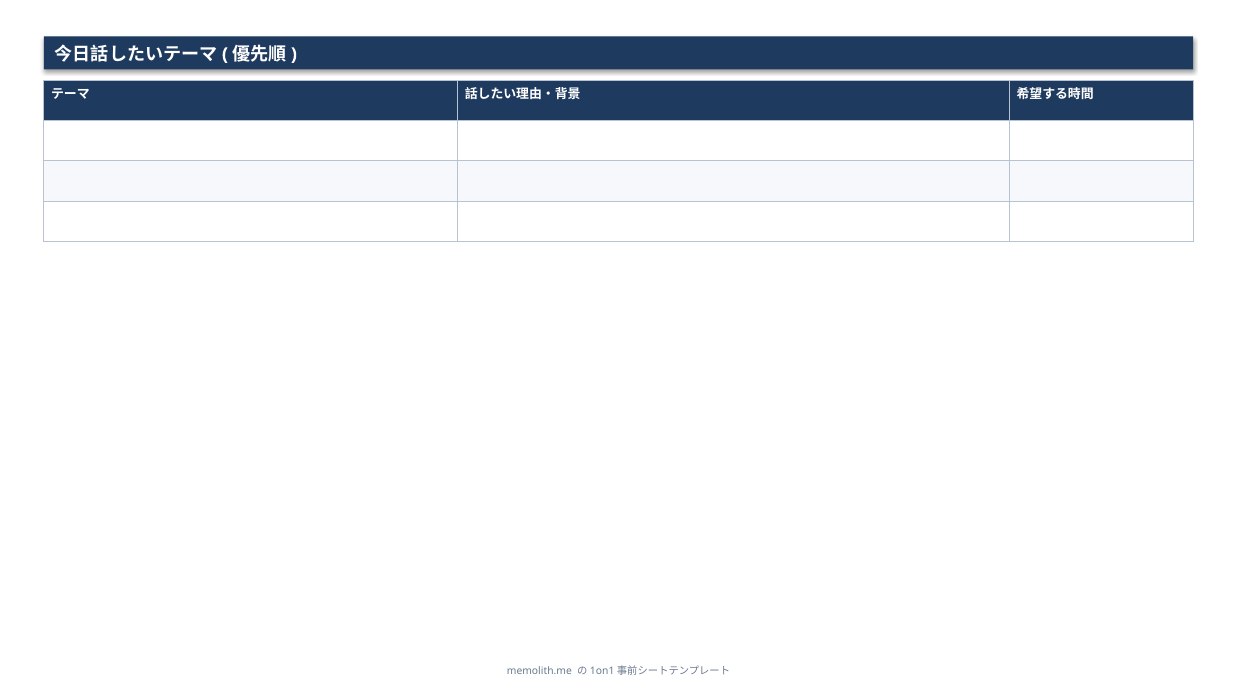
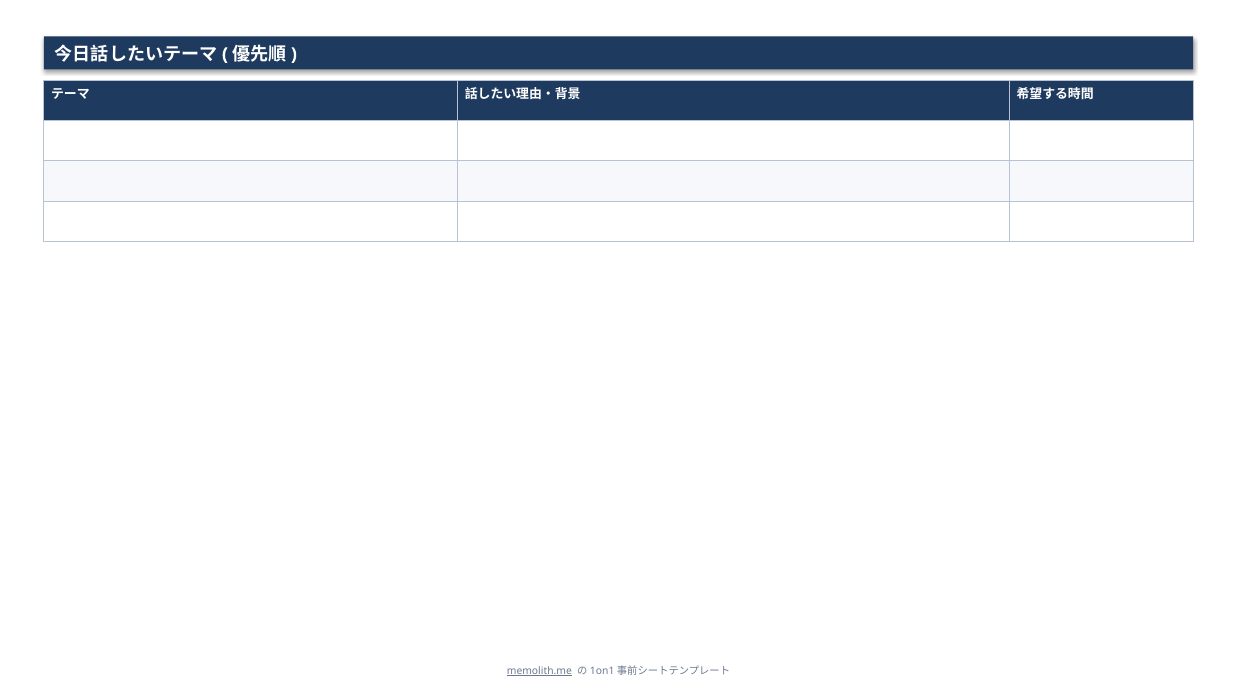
memolith.me underline: none -> present
